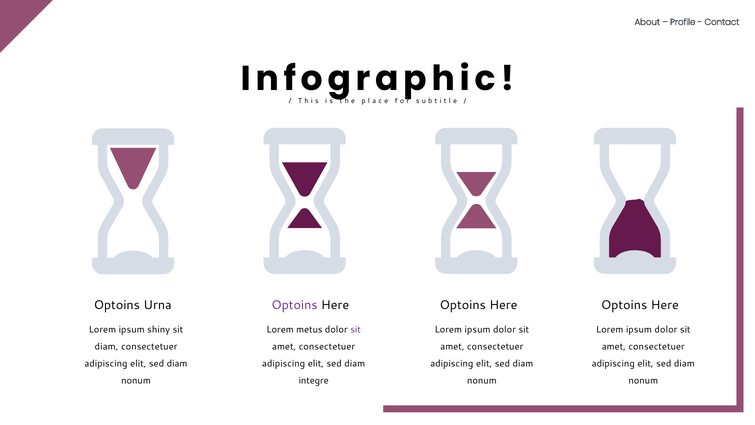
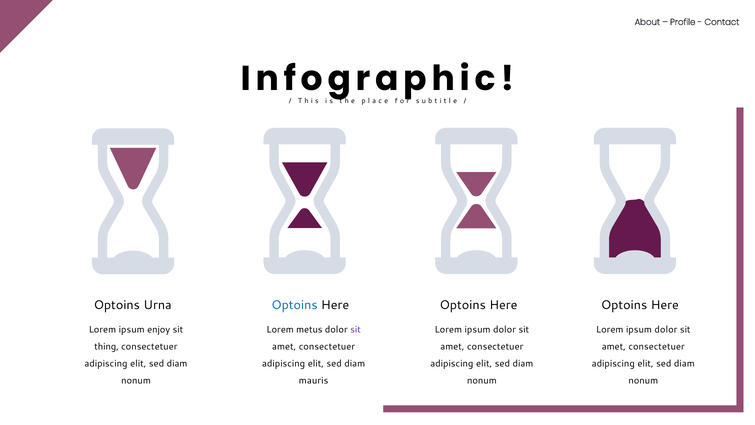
Optoins at (294, 305) colour: purple -> blue
shiny: shiny -> enjoy
diam at (106, 346): diam -> thing
integre: integre -> mauris
